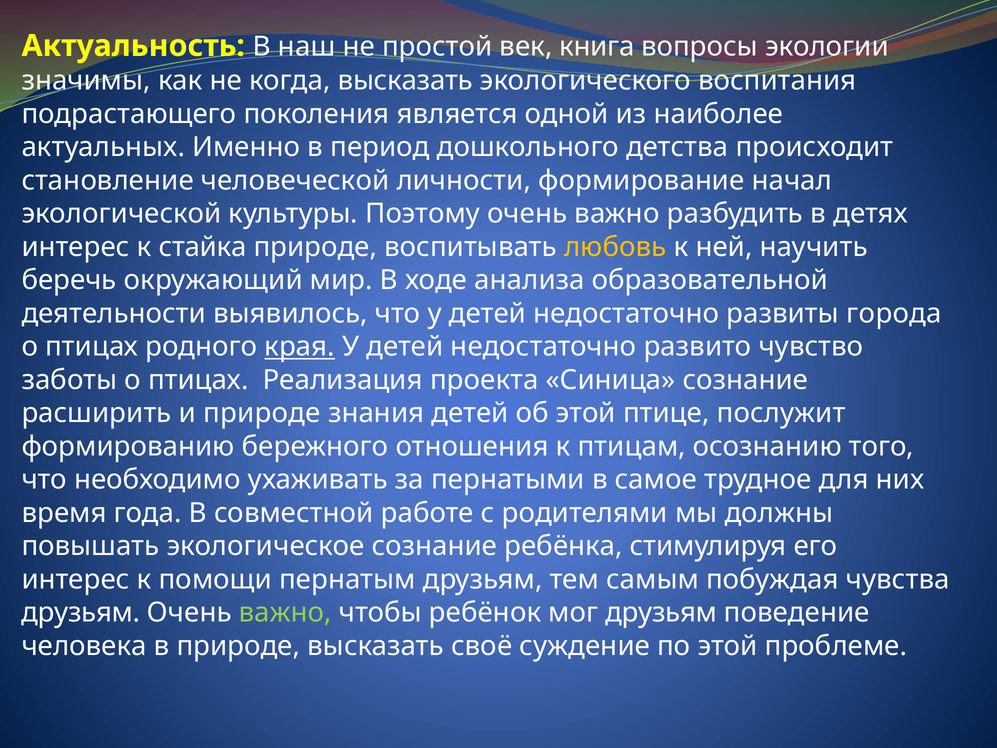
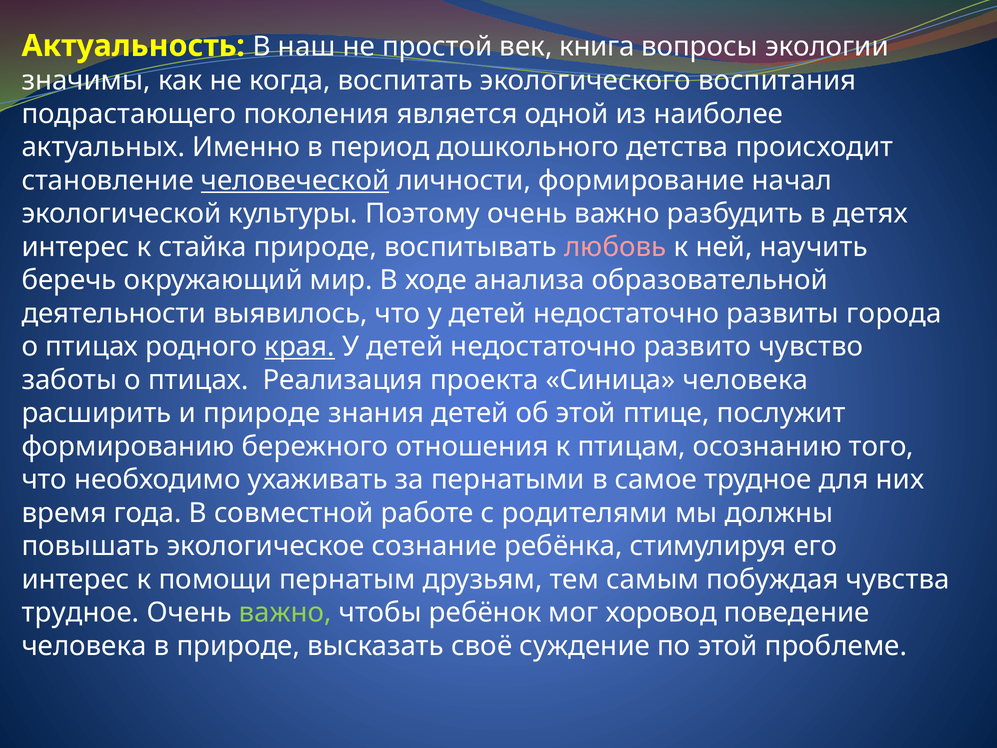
когда высказать: высказать -> воспитать
человеческой underline: none -> present
любовь colour: yellow -> pink
Синица сознание: сознание -> человека
друзьям at (81, 613): друзьям -> трудное
мог друзьям: друзьям -> хоровод
